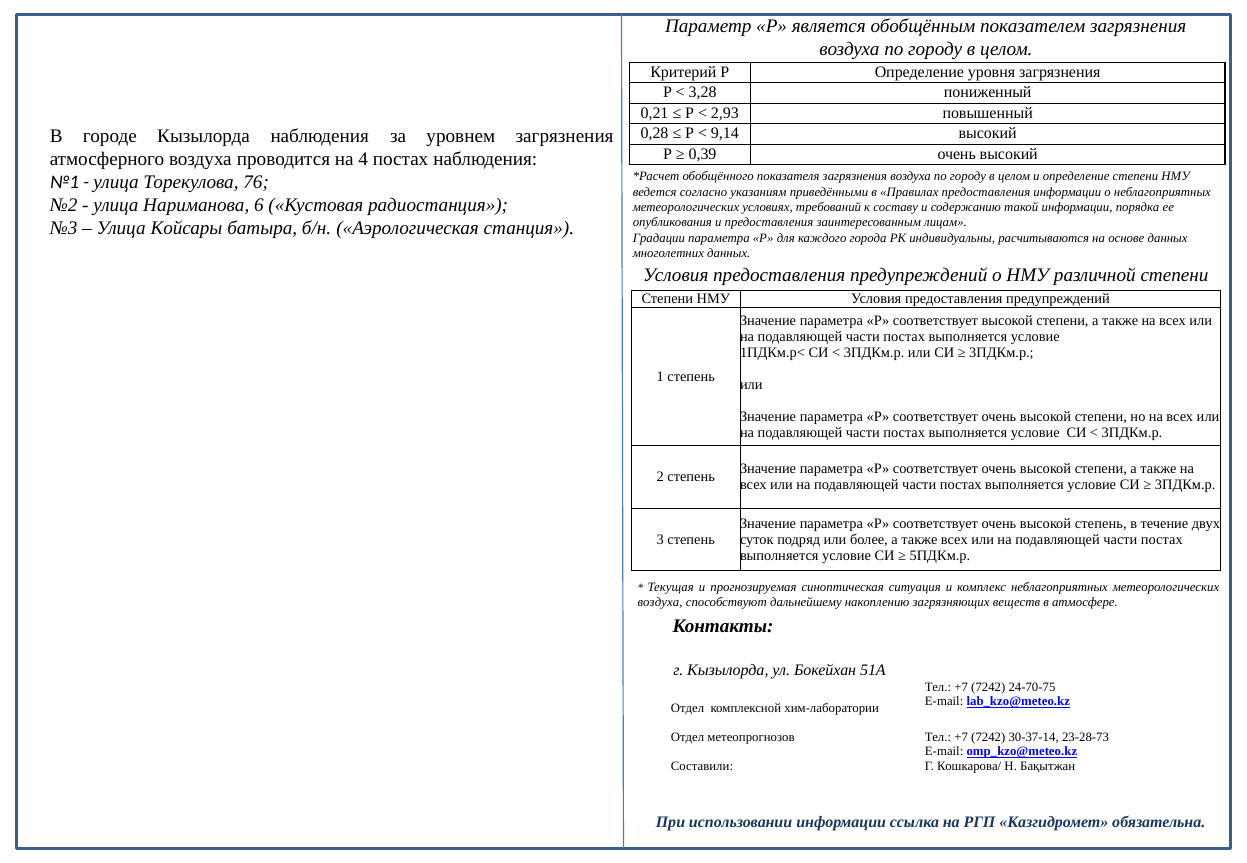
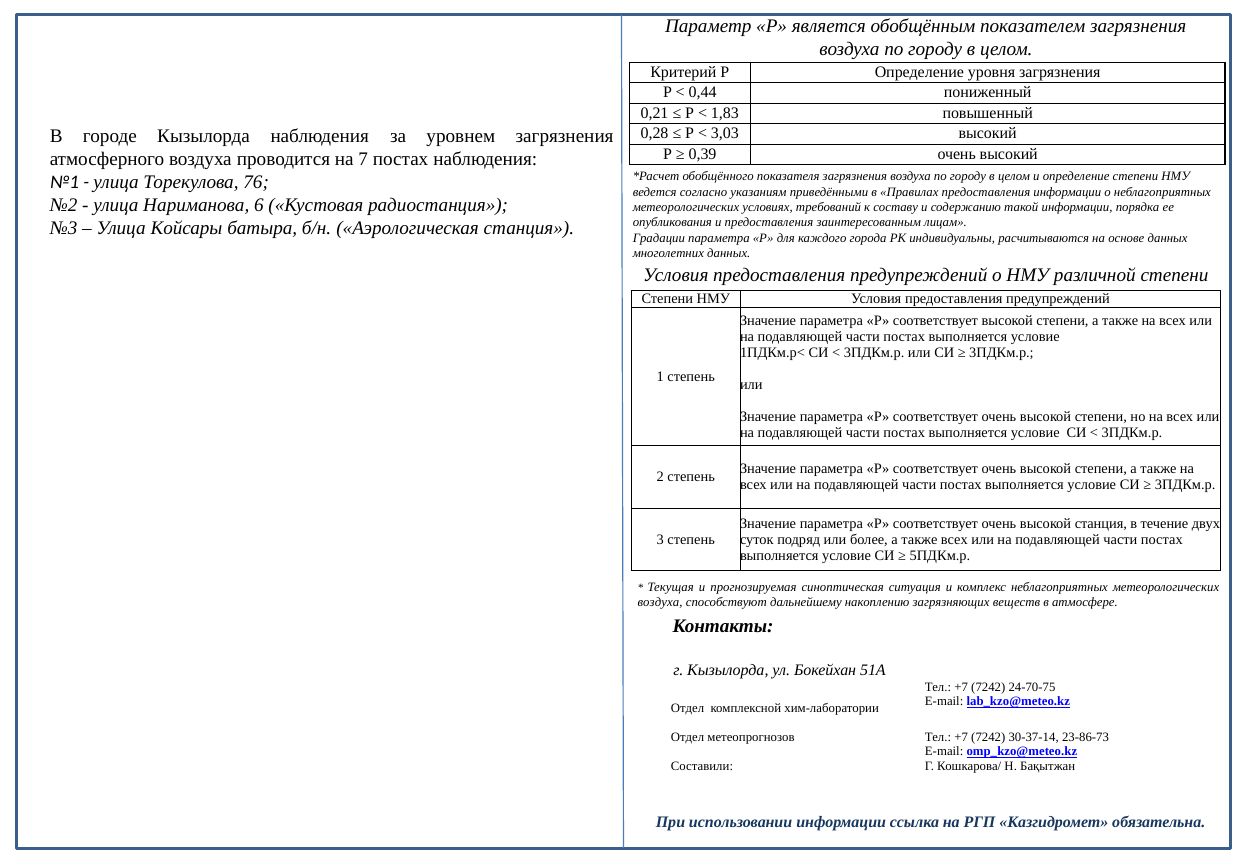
3,28: 3,28 -> 0,44
2,93: 2,93 -> 1,83
9,14: 9,14 -> 3,03
4: 4 -> 7
высокой степень: степень -> станция
23-28-73: 23-28-73 -> 23-86-73
